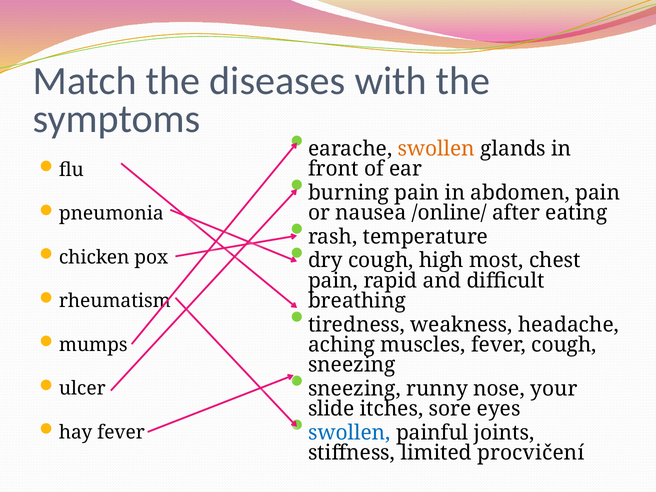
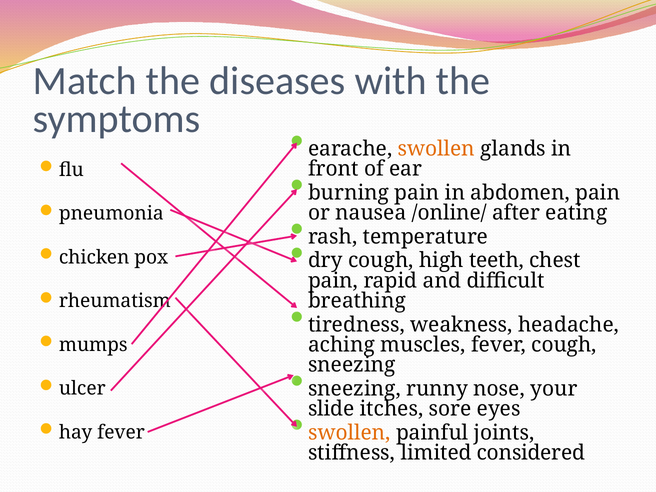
most: most -> teeth
swollen at (349, 433) colour: blue -> orange
procvičení: procvičení -> considered
